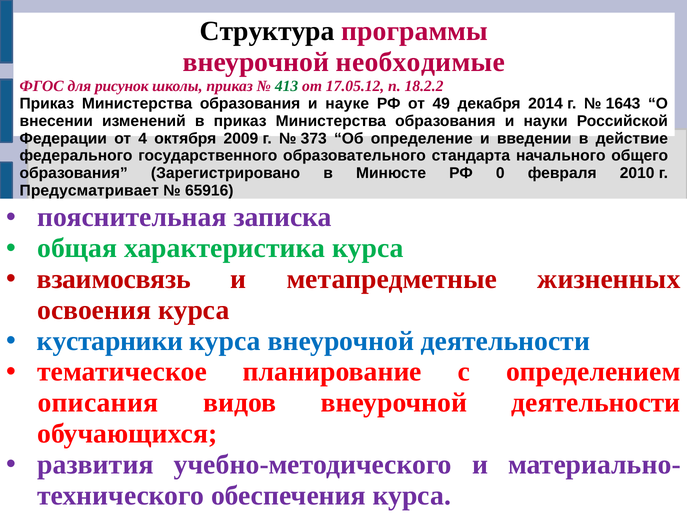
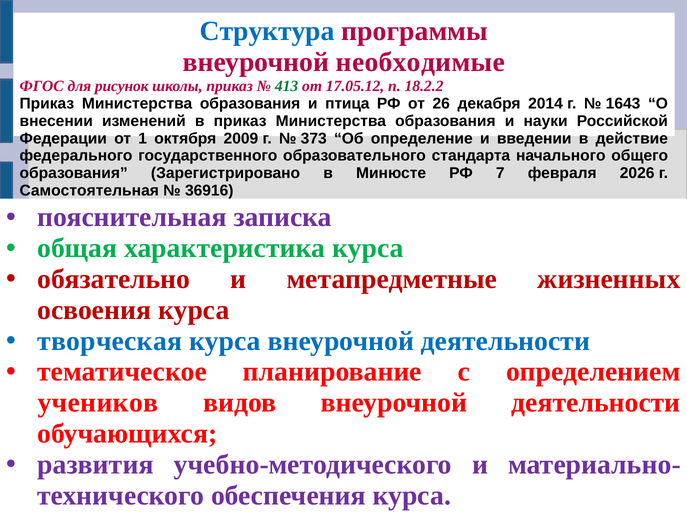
Структура colour: black -> blue
науке: науке -> птица
49: 49 -> 26
4: 4 -> 1
0: 0 -> 7
2010: 2010 -> 2026
Предусматривает: Предусматривает -> Самостоятельная
65916: 65916 -> 36916
взаимосвязь: взаимосвязь -> обязательно
кустарники: кустарники -> творческая
описания: описания -> учеников
